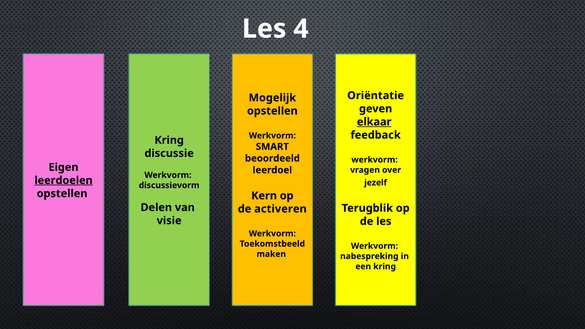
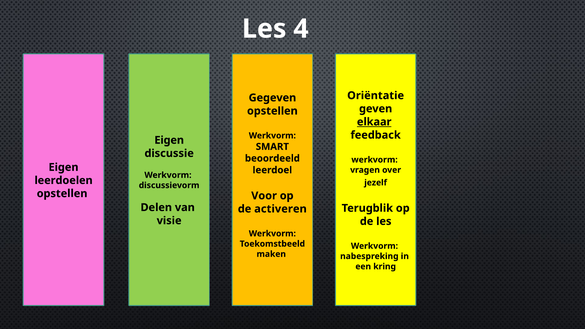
Mogelijk: Mogelijk -> Gegeven
Kring at (169, 140): Kring -> Eigen
leerdoelen underline: present -> none
Kern: Kern -> Voor
